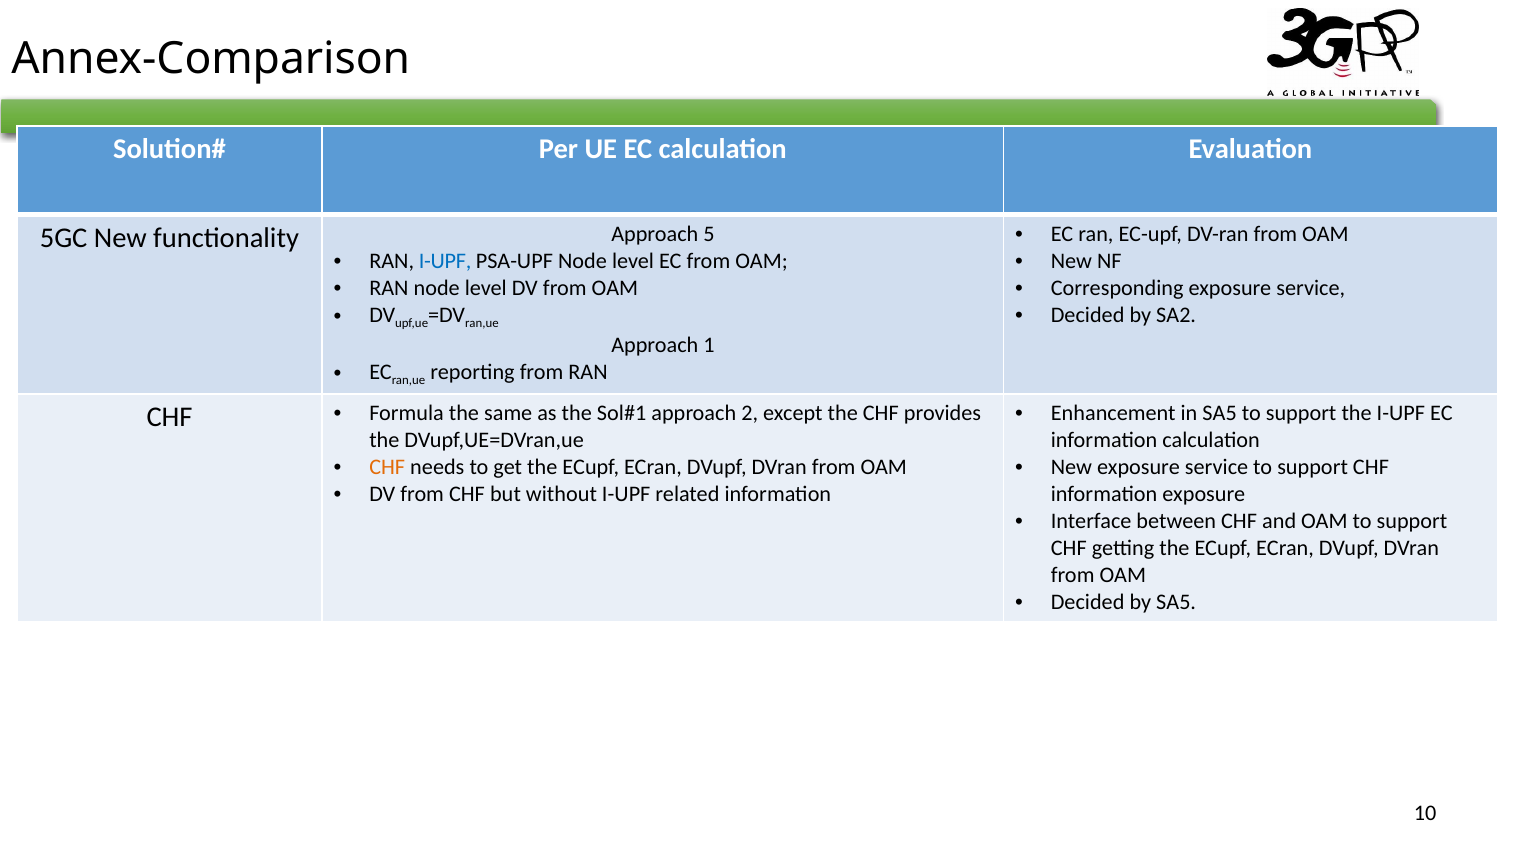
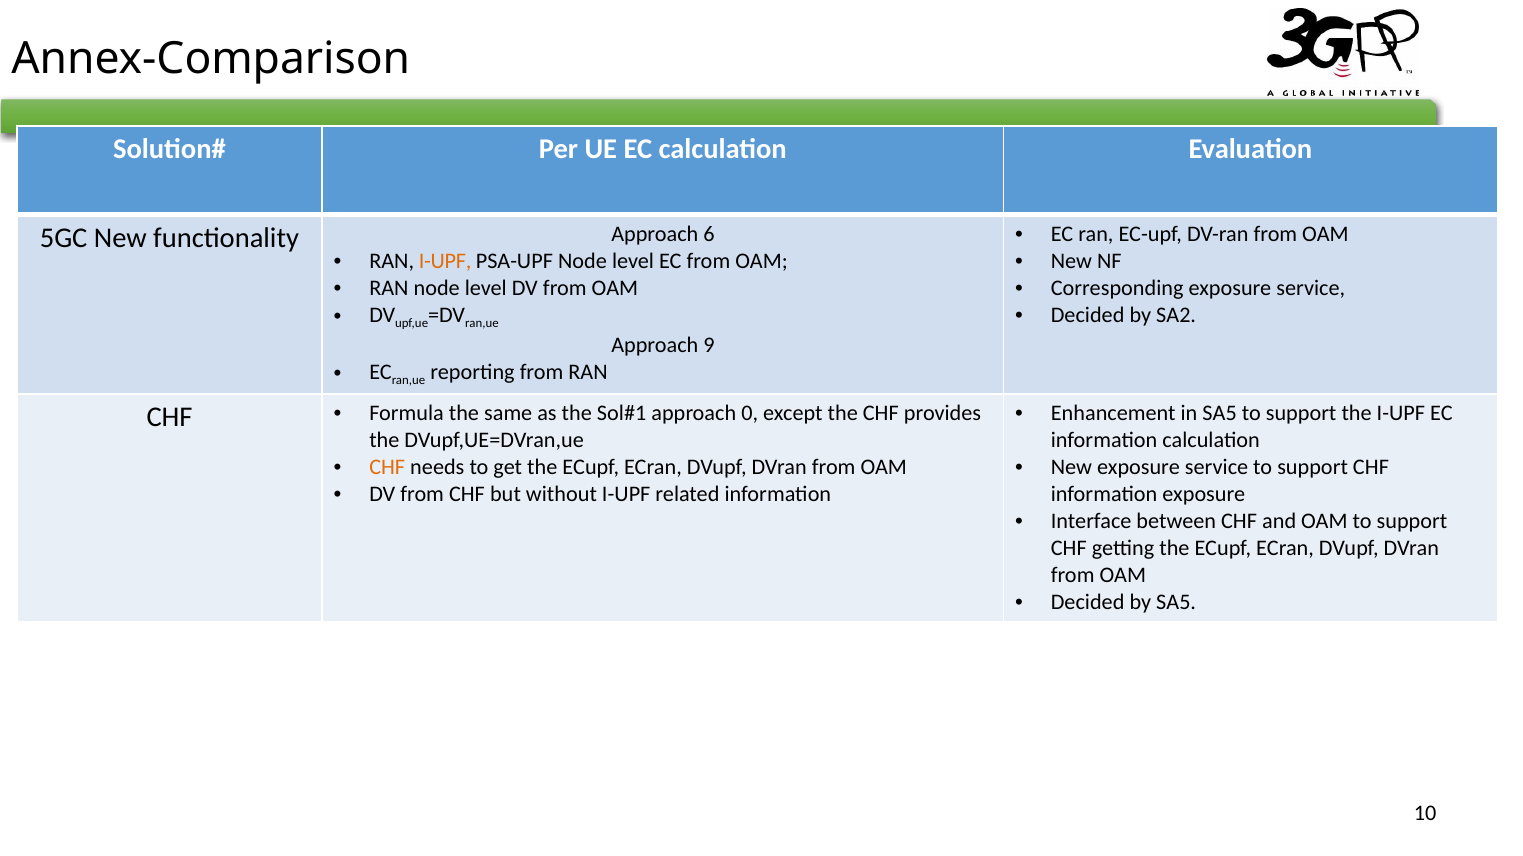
5: 5 -> 6
I-UPF at (445, 261) colour: blue -> orange
1: 1 -> 9
2: 2 -> 0
